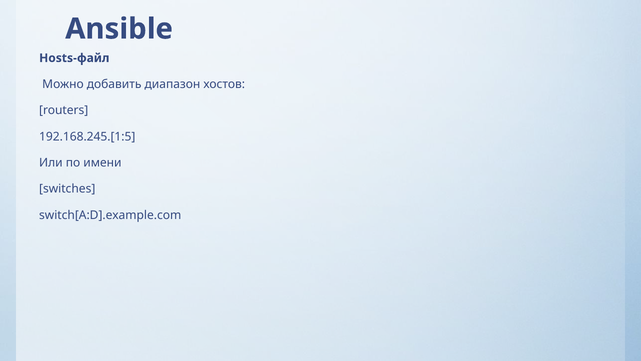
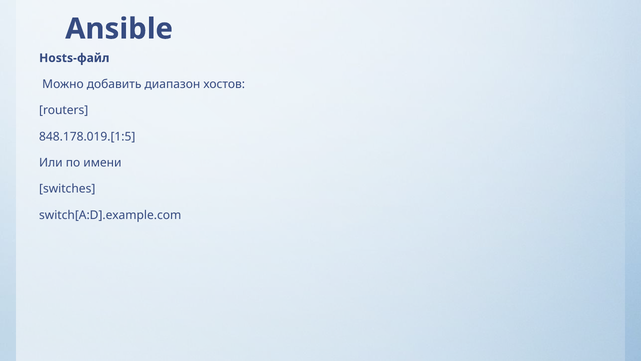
192.168.245.[1:5: 192.168.245.[1:5 -> 848.178.019.[1:5
